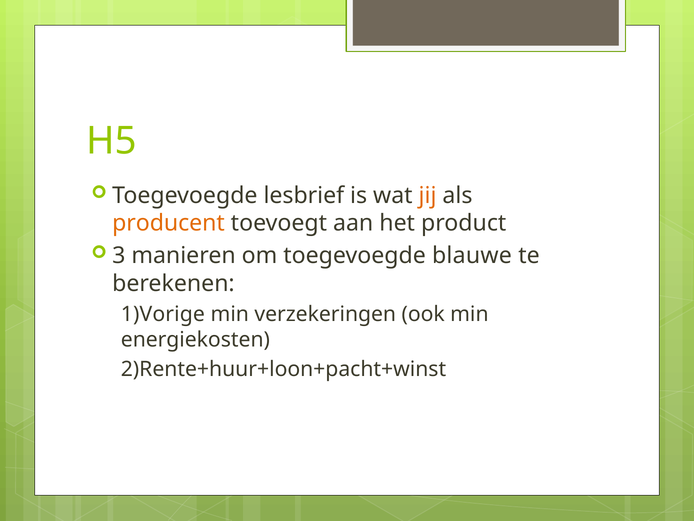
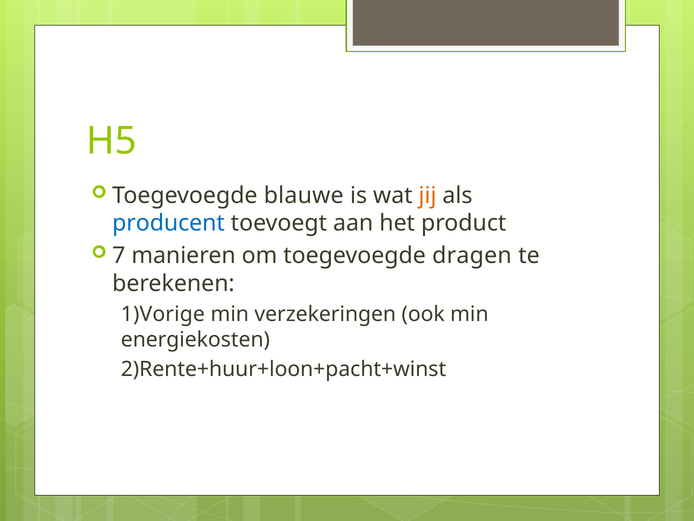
lesbrief: lesbrief -> blauwe
producent colour: orange -> blue
3: 3 -> 7
blauwe: blauwe -> dragen
